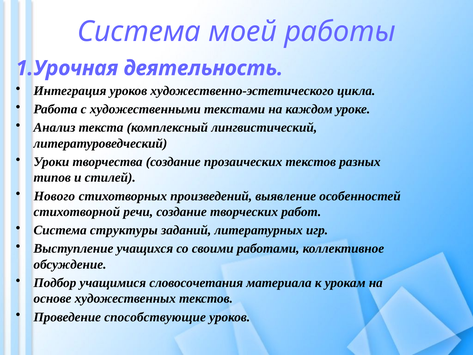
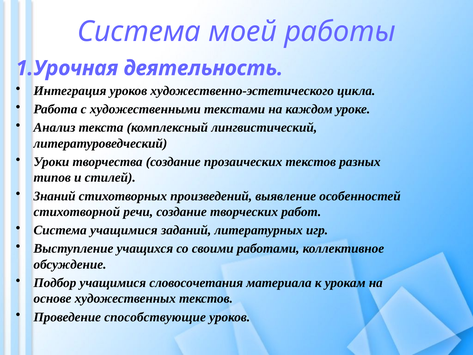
Нового: Нового -> Знаний
Система структуры: структуры -> учащимися
